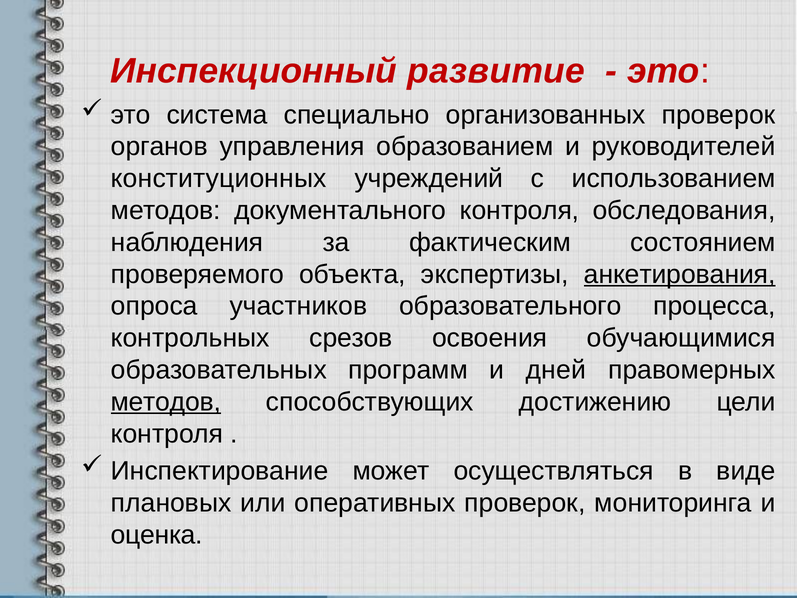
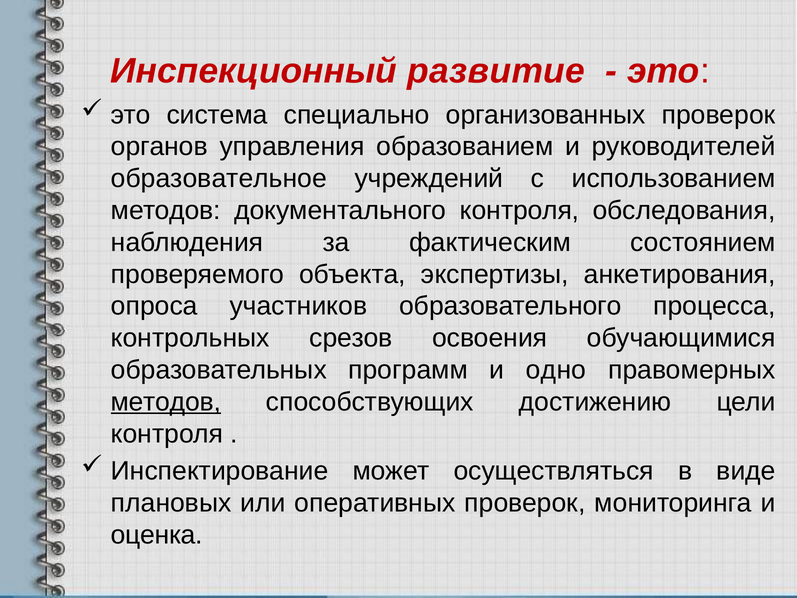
конституционных: конституционных -> образовательное
анкетирования underline: present -> none
дней: дней -> одно
